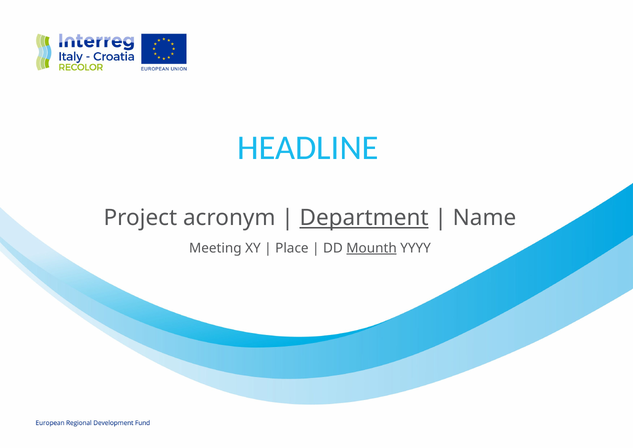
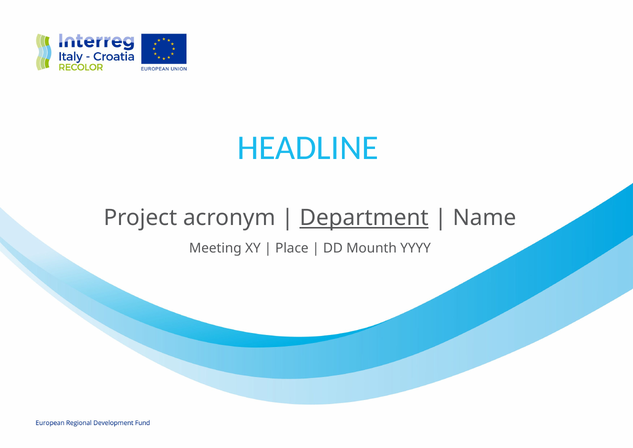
Mounth underline: present -> none
